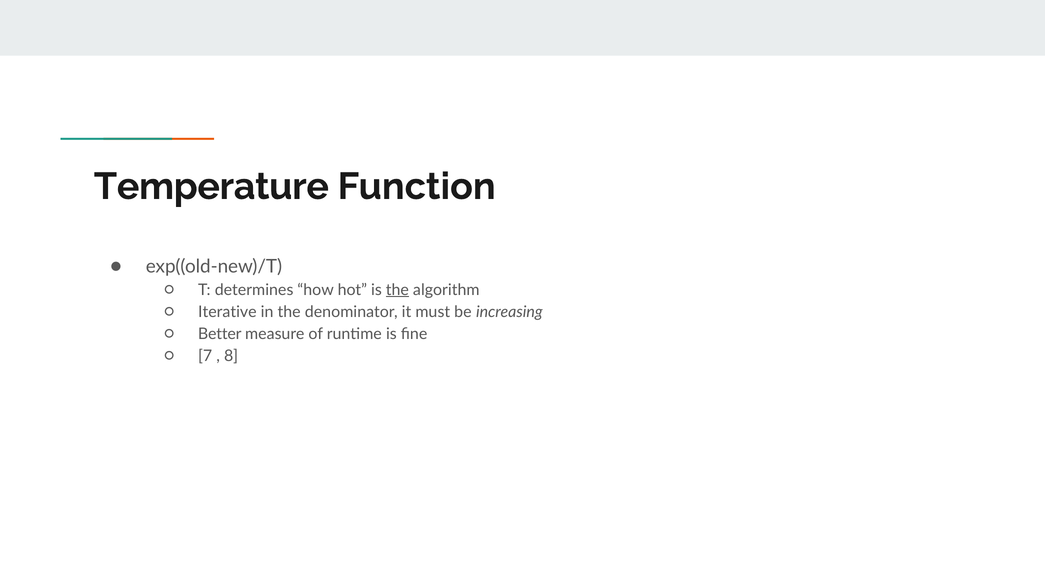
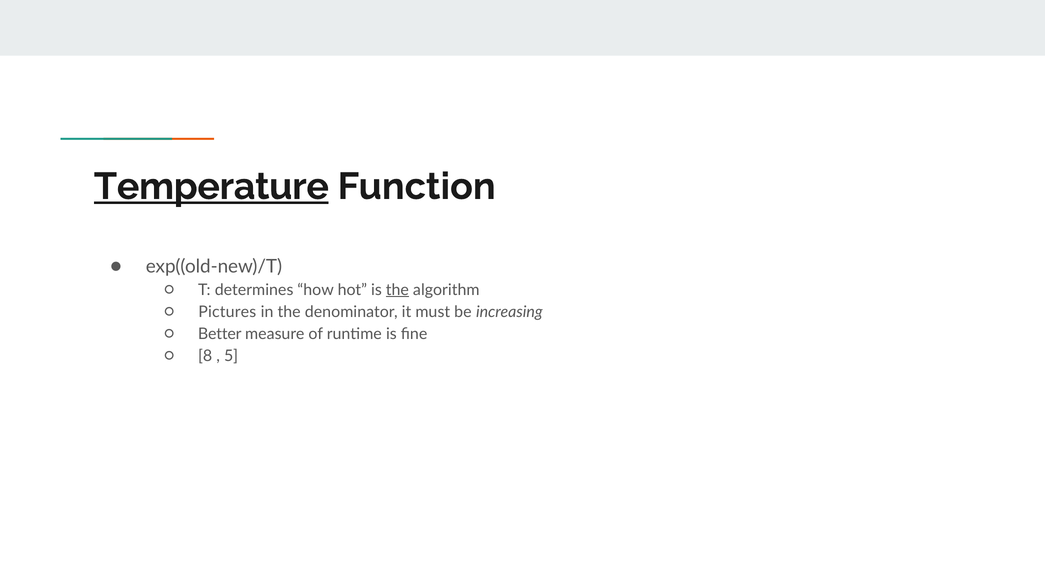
Temperature underline: none -> present
Iterative: Iterative -> Pictures
7: 7 -> 8
8: 8 -> 5
